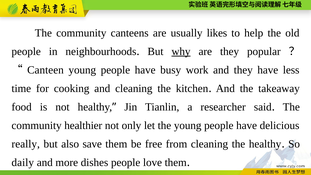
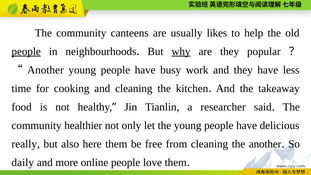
people at (26, 51) underline: none -> present
Canteen at (45, 70): Canteen -> Another
save: save -> here
the healthy: healthy -> another
dishes: dishes -> online
